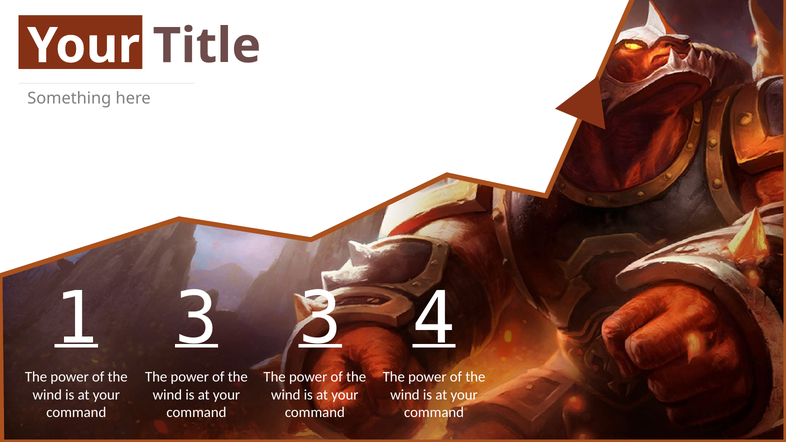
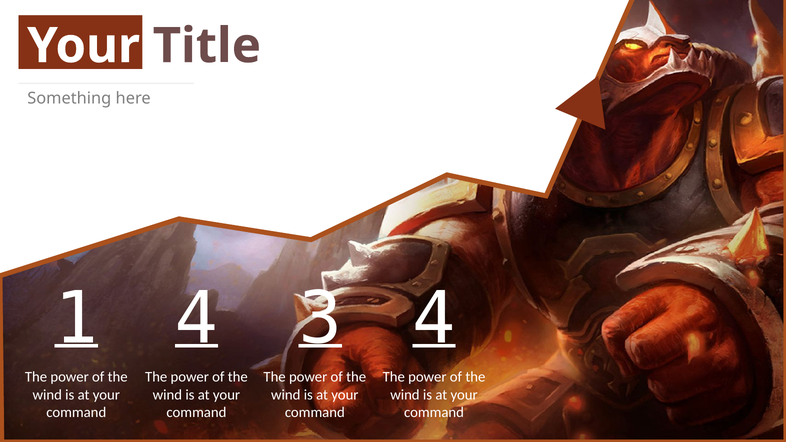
1 3: 3 -> 4
